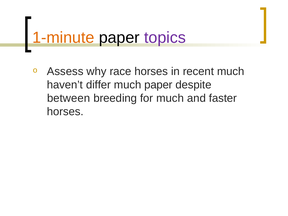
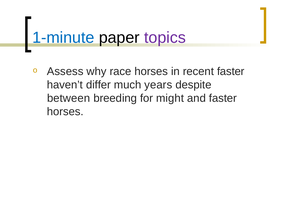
1-minute colour: orange -> blue
recent much: much -> faster
much paper: paper -> years
for much: much -> might
